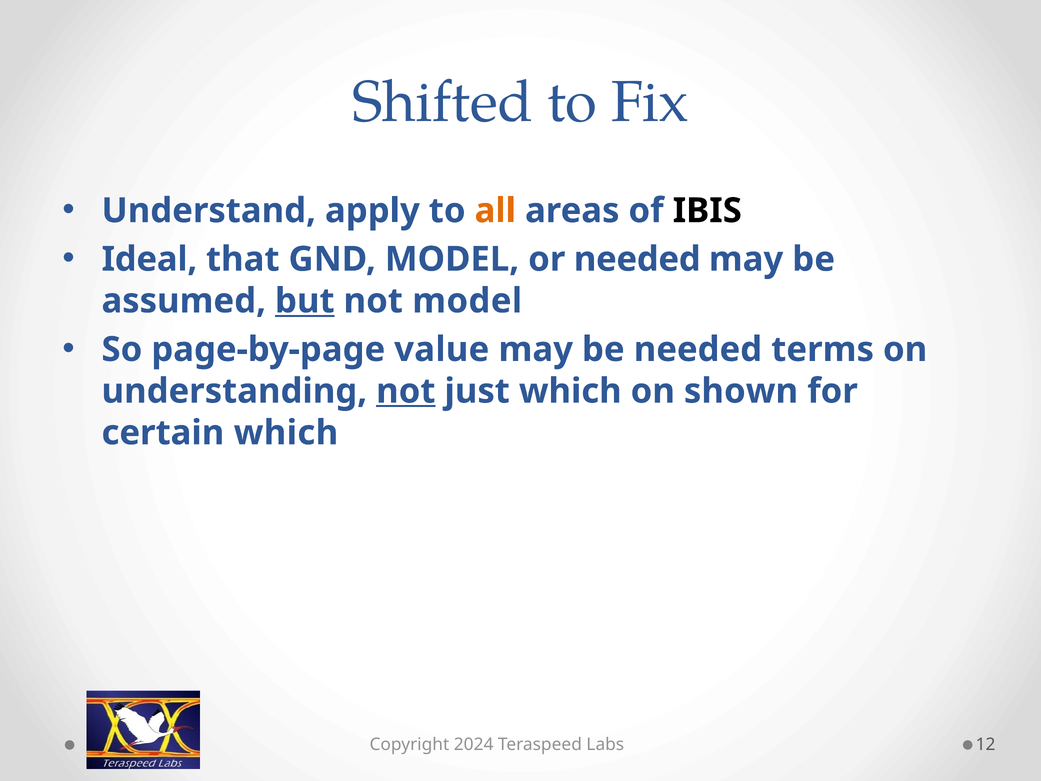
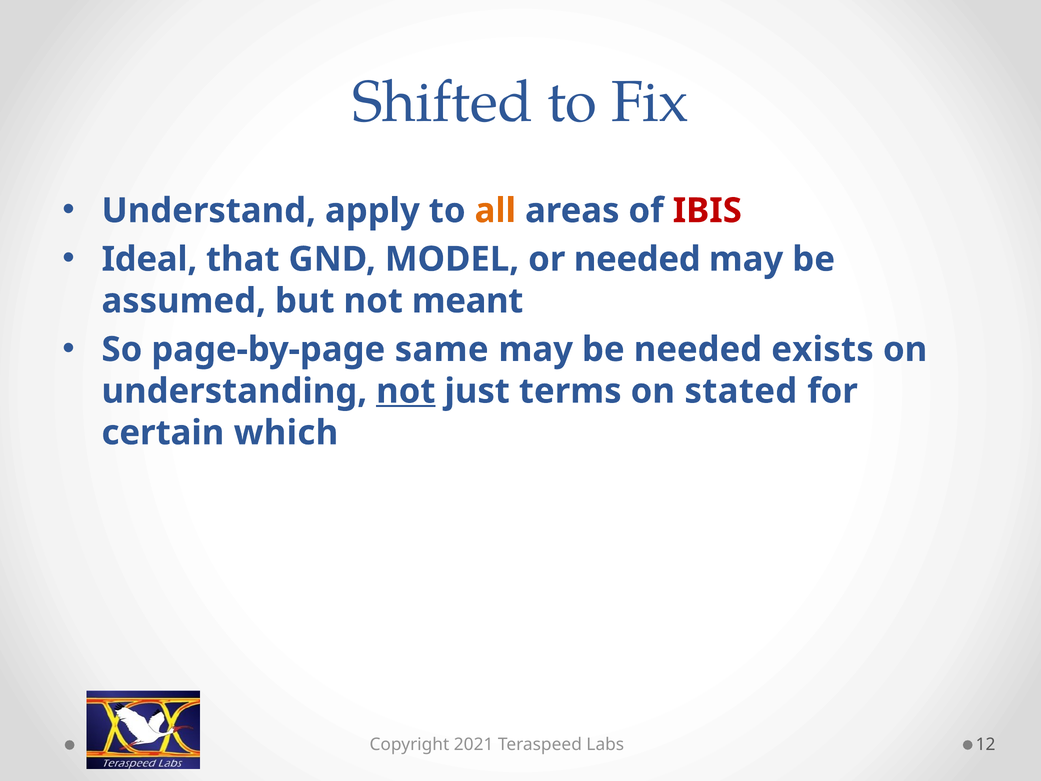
IBIS colour: black -> red
but underline: present -> none
not model: model -> meant
value: value -> same
terms: terms -> exists
just which: which -> terms
shown: shown -> stated
2024: 2024 -> 2021
